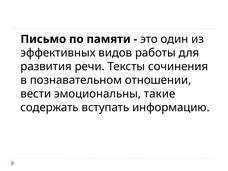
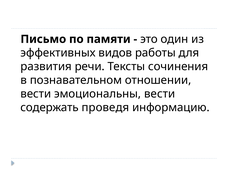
эмоциональны такие: такие -> вести
вступать: вступать -> проведя
